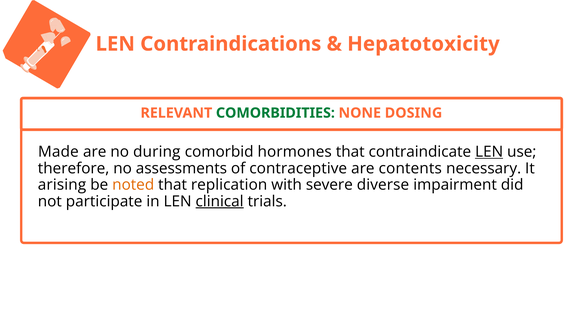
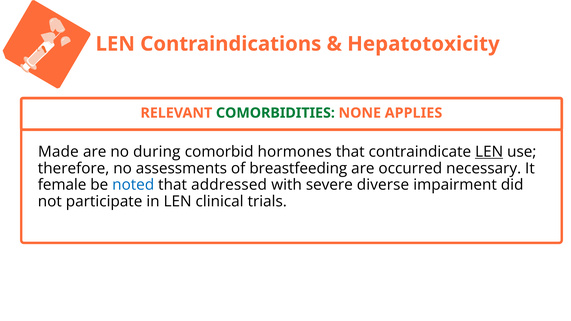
DOSING: DOSING -> APPLIES
contraceptive: contraceptive -> breastfeeding
contents: contents -> occurred
arising: arising -> female
noted colour: orange -> blue
replication: replication -> addressed
clinical underline: present -> none
